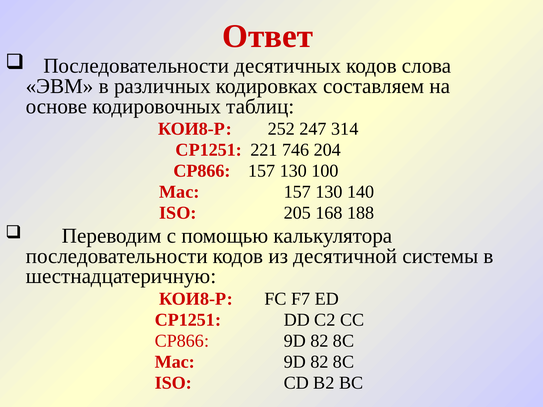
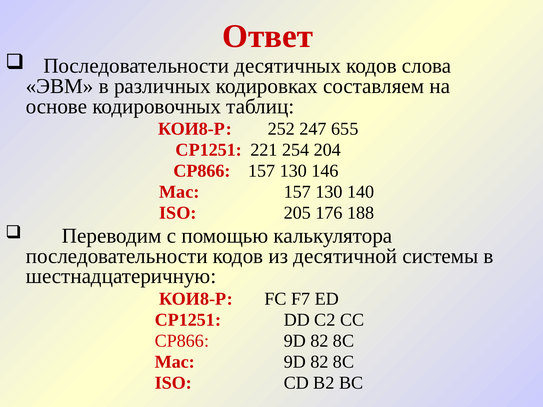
314: 314 -> 655
746: 746 -> 254
100: 100 -> 146
168: 168 -> 176
